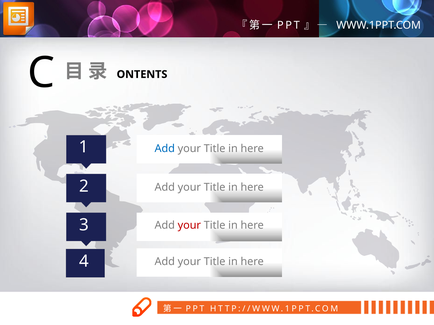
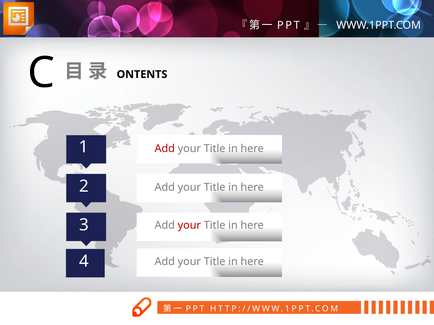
Add at (165, 149) colour: blue -> red
